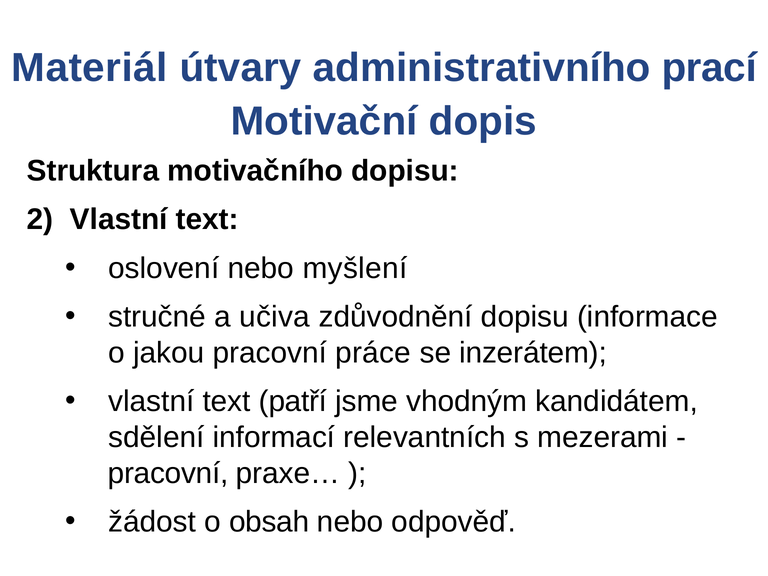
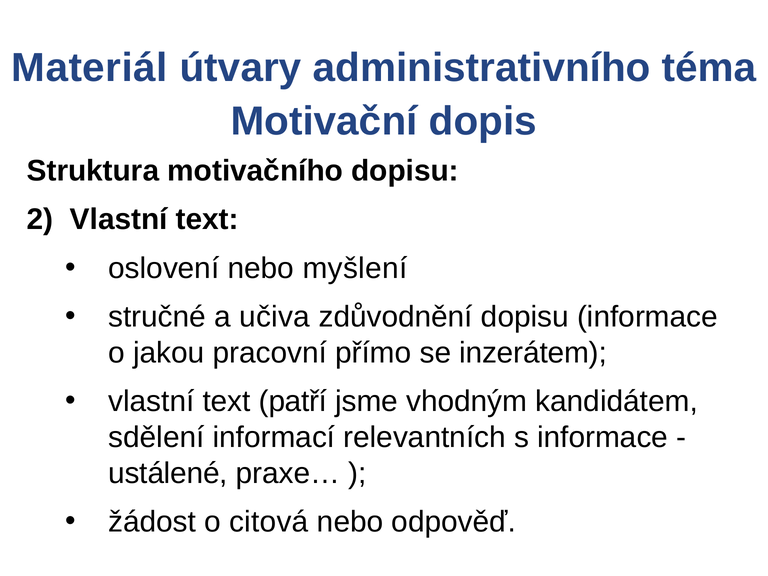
prací: prací -> téma
práce: práce -> přímo
s mezerami: mezerami -> informace
pracovní at (168, 473): pracovní -> ustálené
obsah: obsah -> citová
